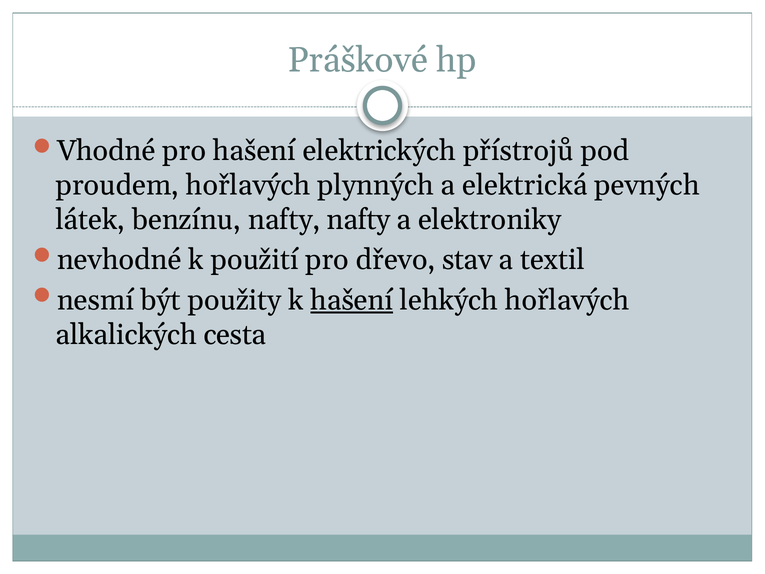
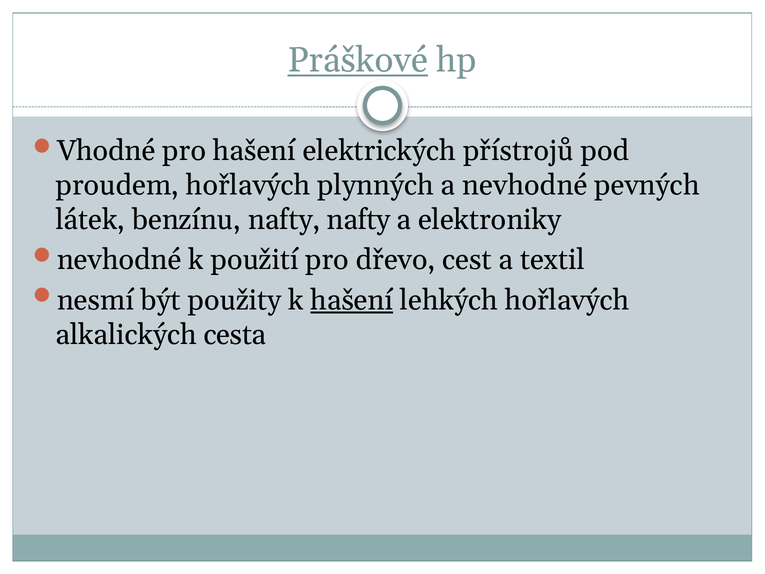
Práškové underline: none -> present
a elektrická: elektrická -> nevhodné
stav: stav -> cest
